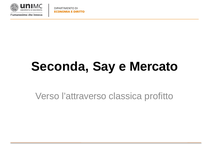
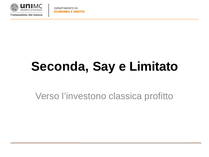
Mercato: Mercato -> Limitato
l’attraverso: l’attraverso -> l’investono
